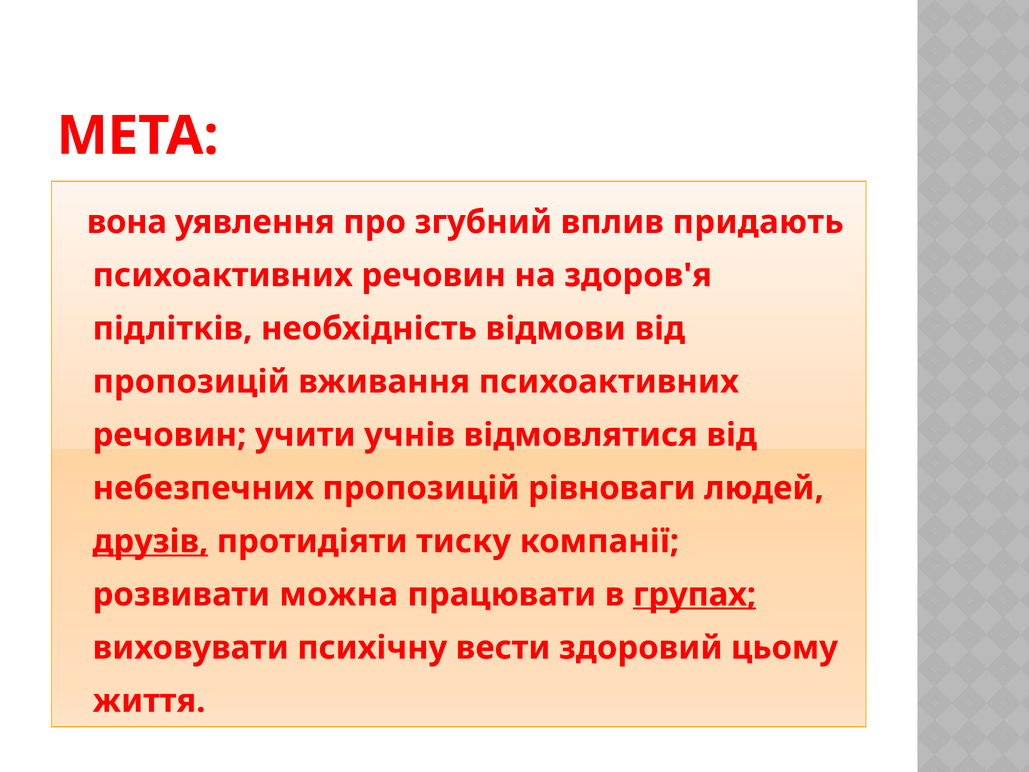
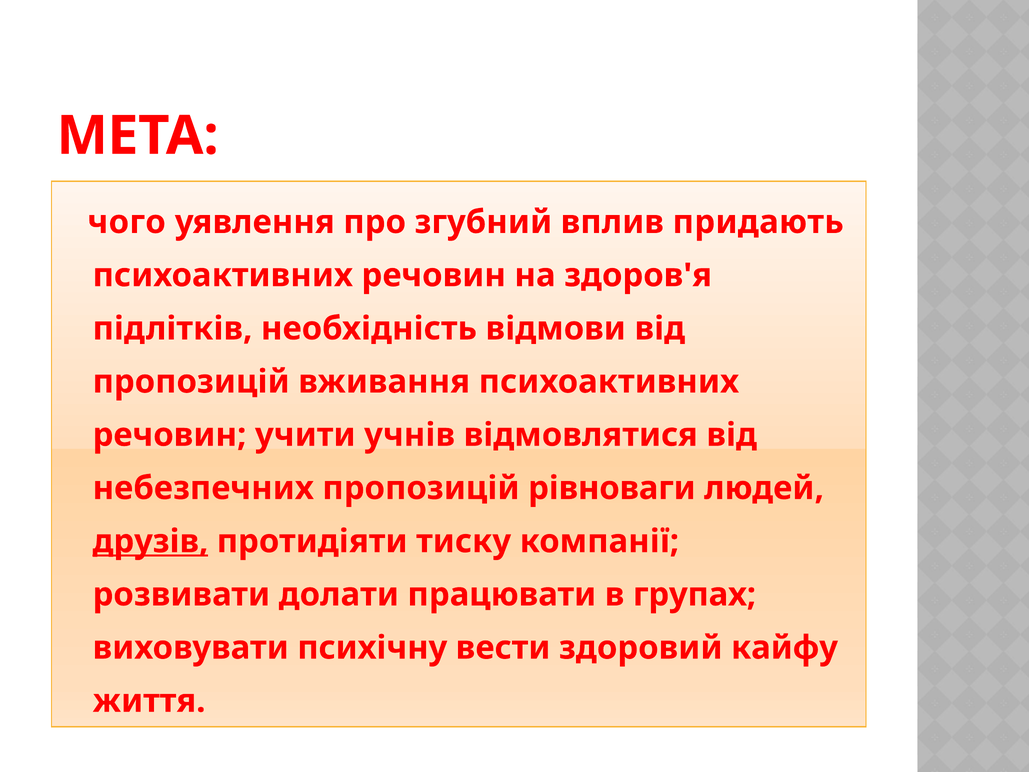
вона: вона -> чого
можна: можна -> долати
групах underline: present -> none
цьому: цьому -> кайфу
